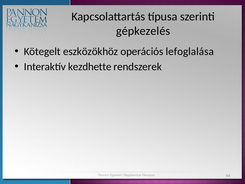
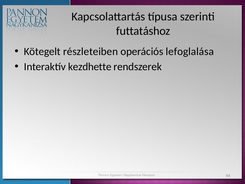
gépkezelés: gépkezelés -> futtatáshoz
eszközökhöz: eszközökhöz -> részleteiben
